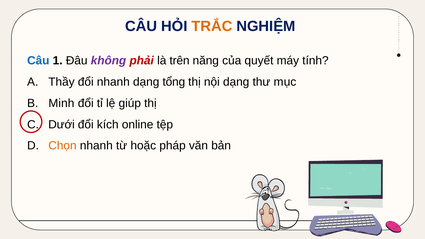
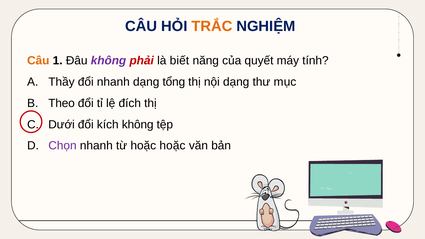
Câu at (38, 61) colour: blue -> orange
trên: trên -> biết
Minh: Minh -> Theo
giúp: giúp -> đích
kích online: online -> không
Chọn colour: orange -> purple
hoặc pháp: pháp -> hoặc
